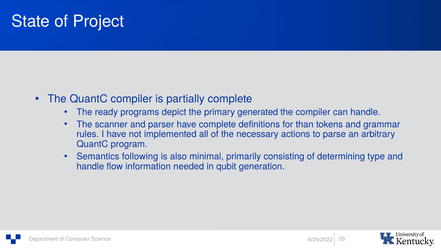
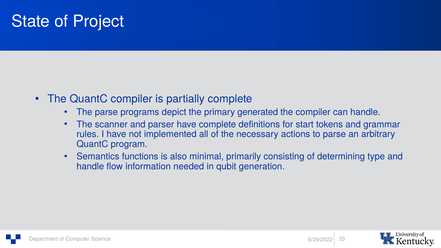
The ready: ready -> parse
than: than -> start
following: following -> functions
